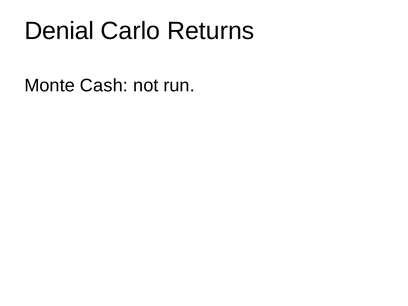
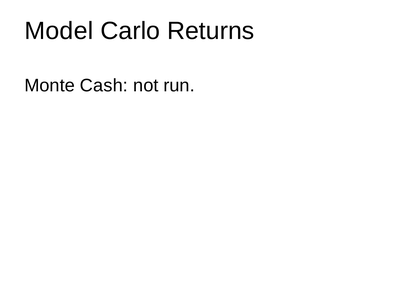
Denial: Denial -> Model
